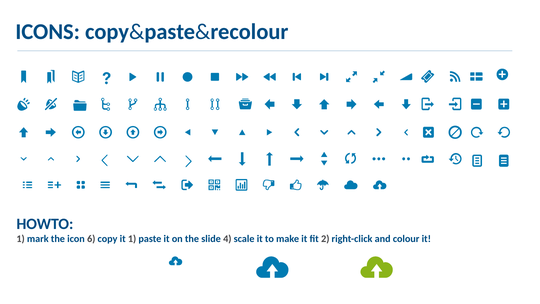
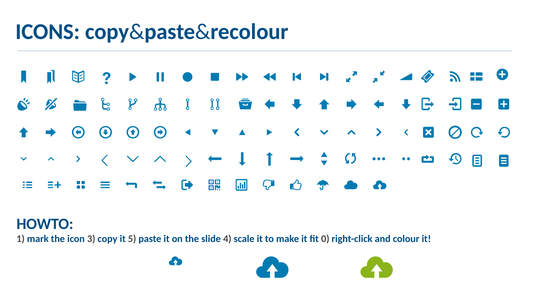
6: 6 -> 3
it 1: 1 -> 5
2: 2 -> 0
